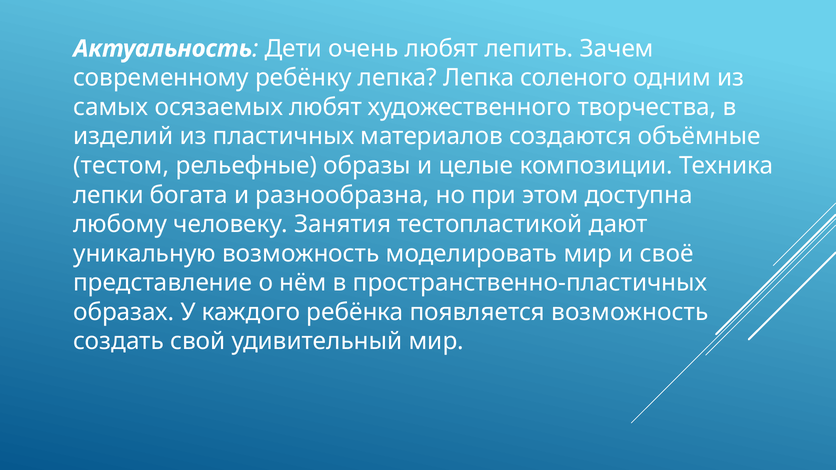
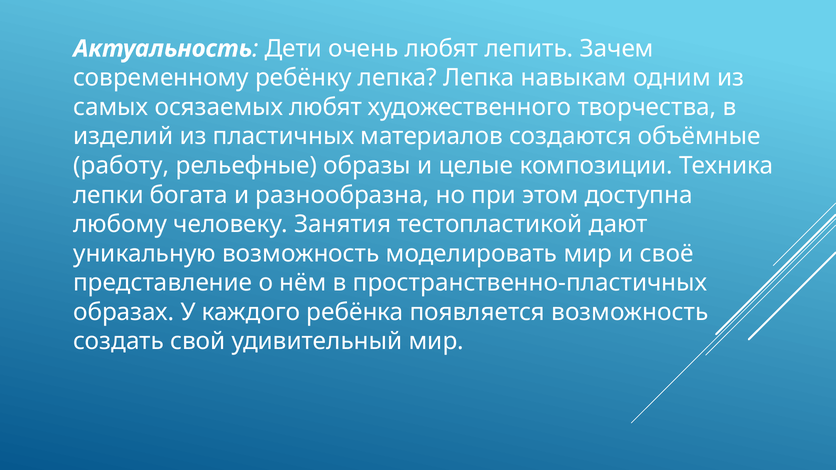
соленого: соленого -> навыкам
тестом: тестом -> работу
